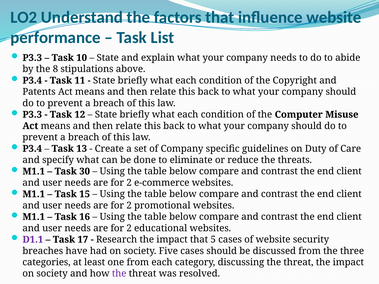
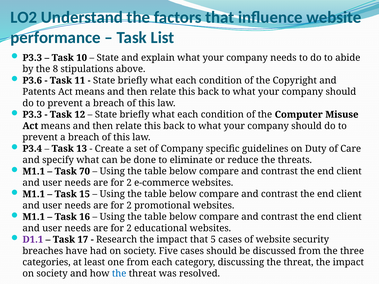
P3.4 at (32, 81): P3.4 -> P3.6
30: 30 -> 70
the at (119, 274) colour: purple -> blue
